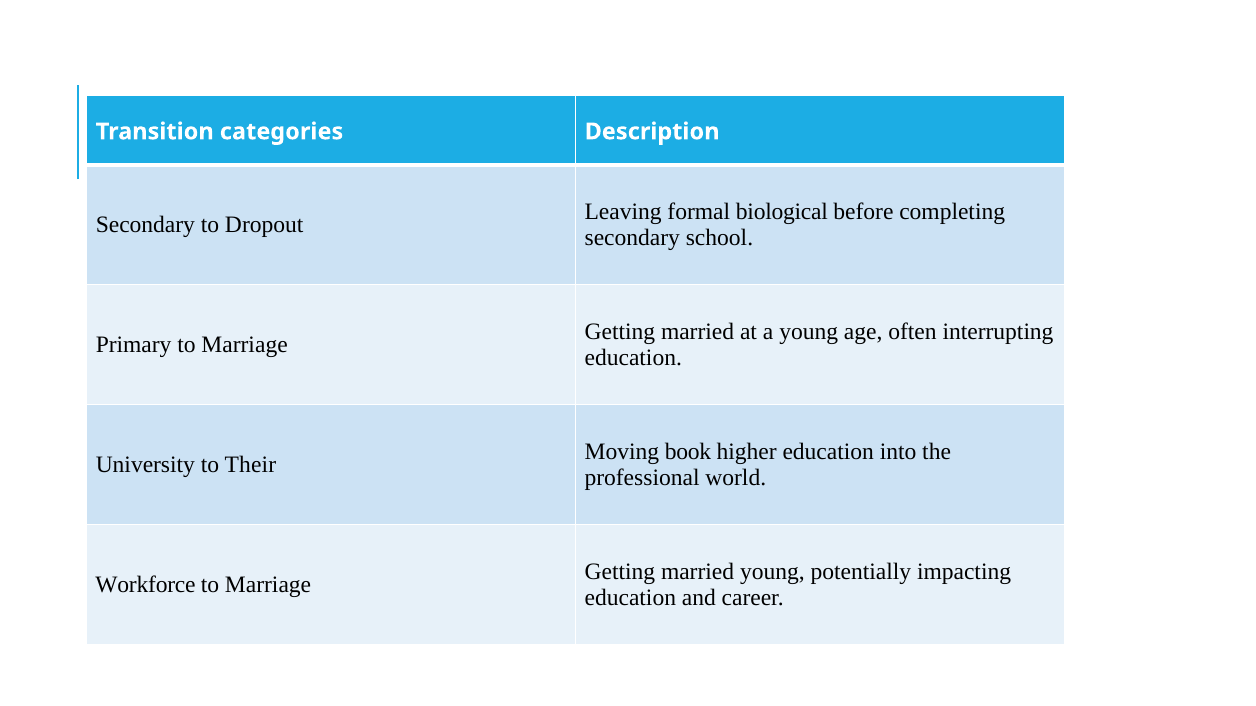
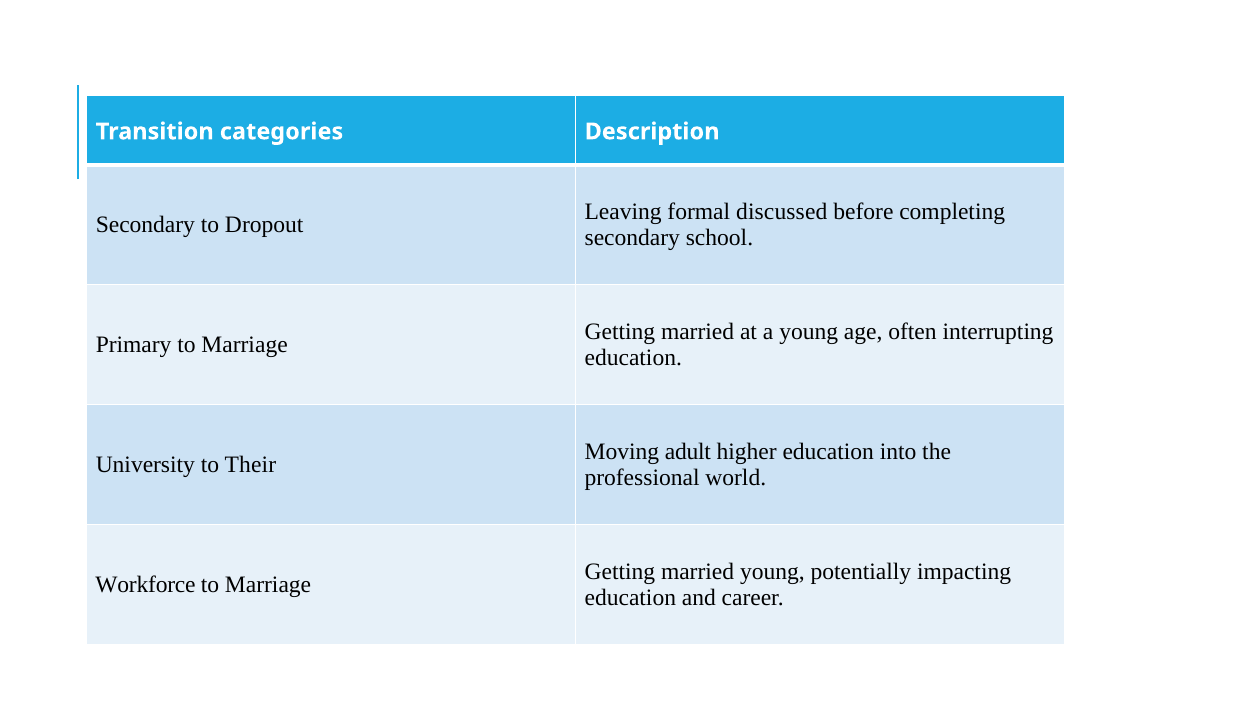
biological: biological -> discussed
book: book -> adult
